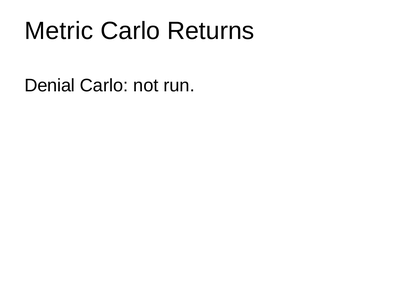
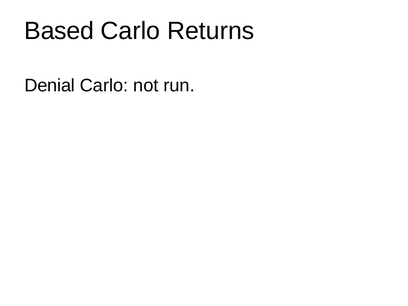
Metric: Metric -> Based
